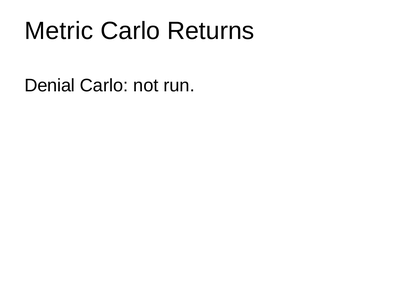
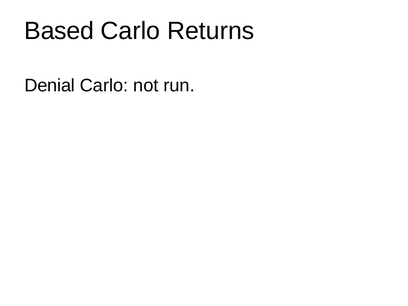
Metric: Metric -> Based
